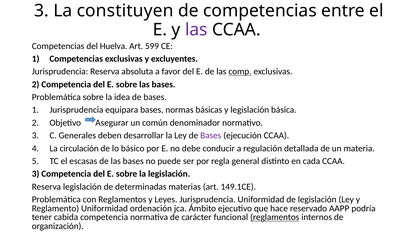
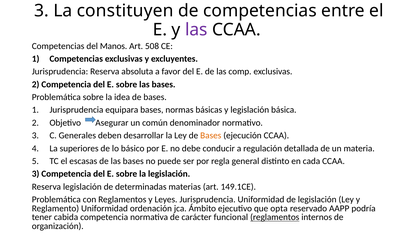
Huelva: Huelva -> Manos
599: 599 -> 508
comp underline: present -> none
Bases at (211, 136) colour: purple -> orange
circulación: circulación -> superiores
hace: hace -> opta
